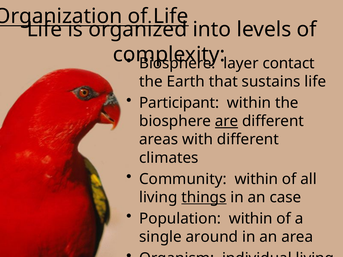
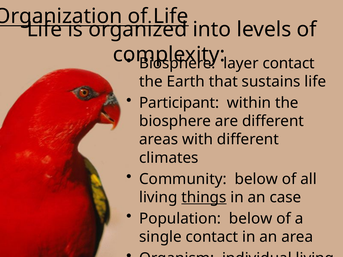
are underline: present -> none
Community within: within -> below
Population within: within -> below
single around: around -> contact
